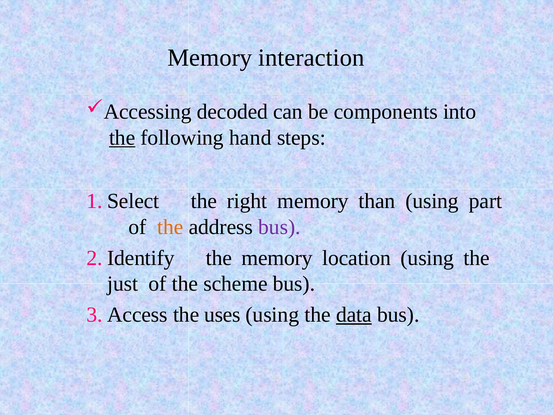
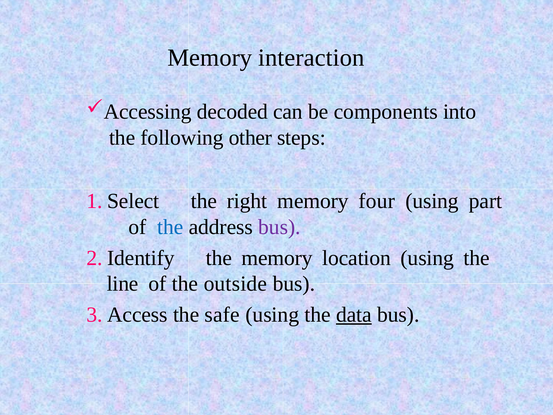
the at (122, 137) underline: present -> none
hand: hand -> other
than: than -> four
the at (170, 227) colour: orange -> blue
just: just -> line
scheme: scheme -> outside
uses: uses -> safe
